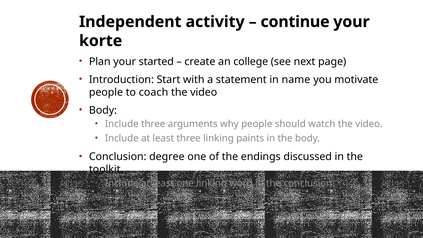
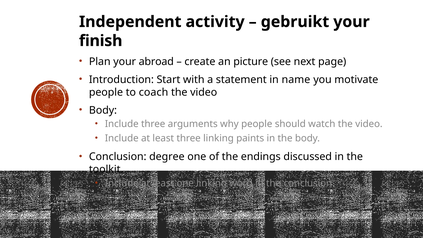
continue: continue -> gebruikt
korte: korte -> finish
started: started -> abroad
college: college -> picture
